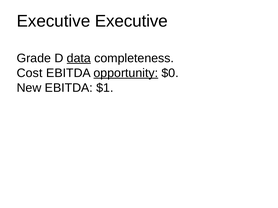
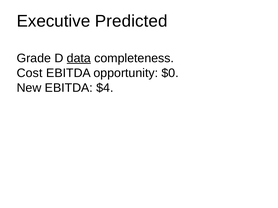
Executive Executive: Executive -> Predicted
opportunity underline: present -> none
$1: $1 -> $4
